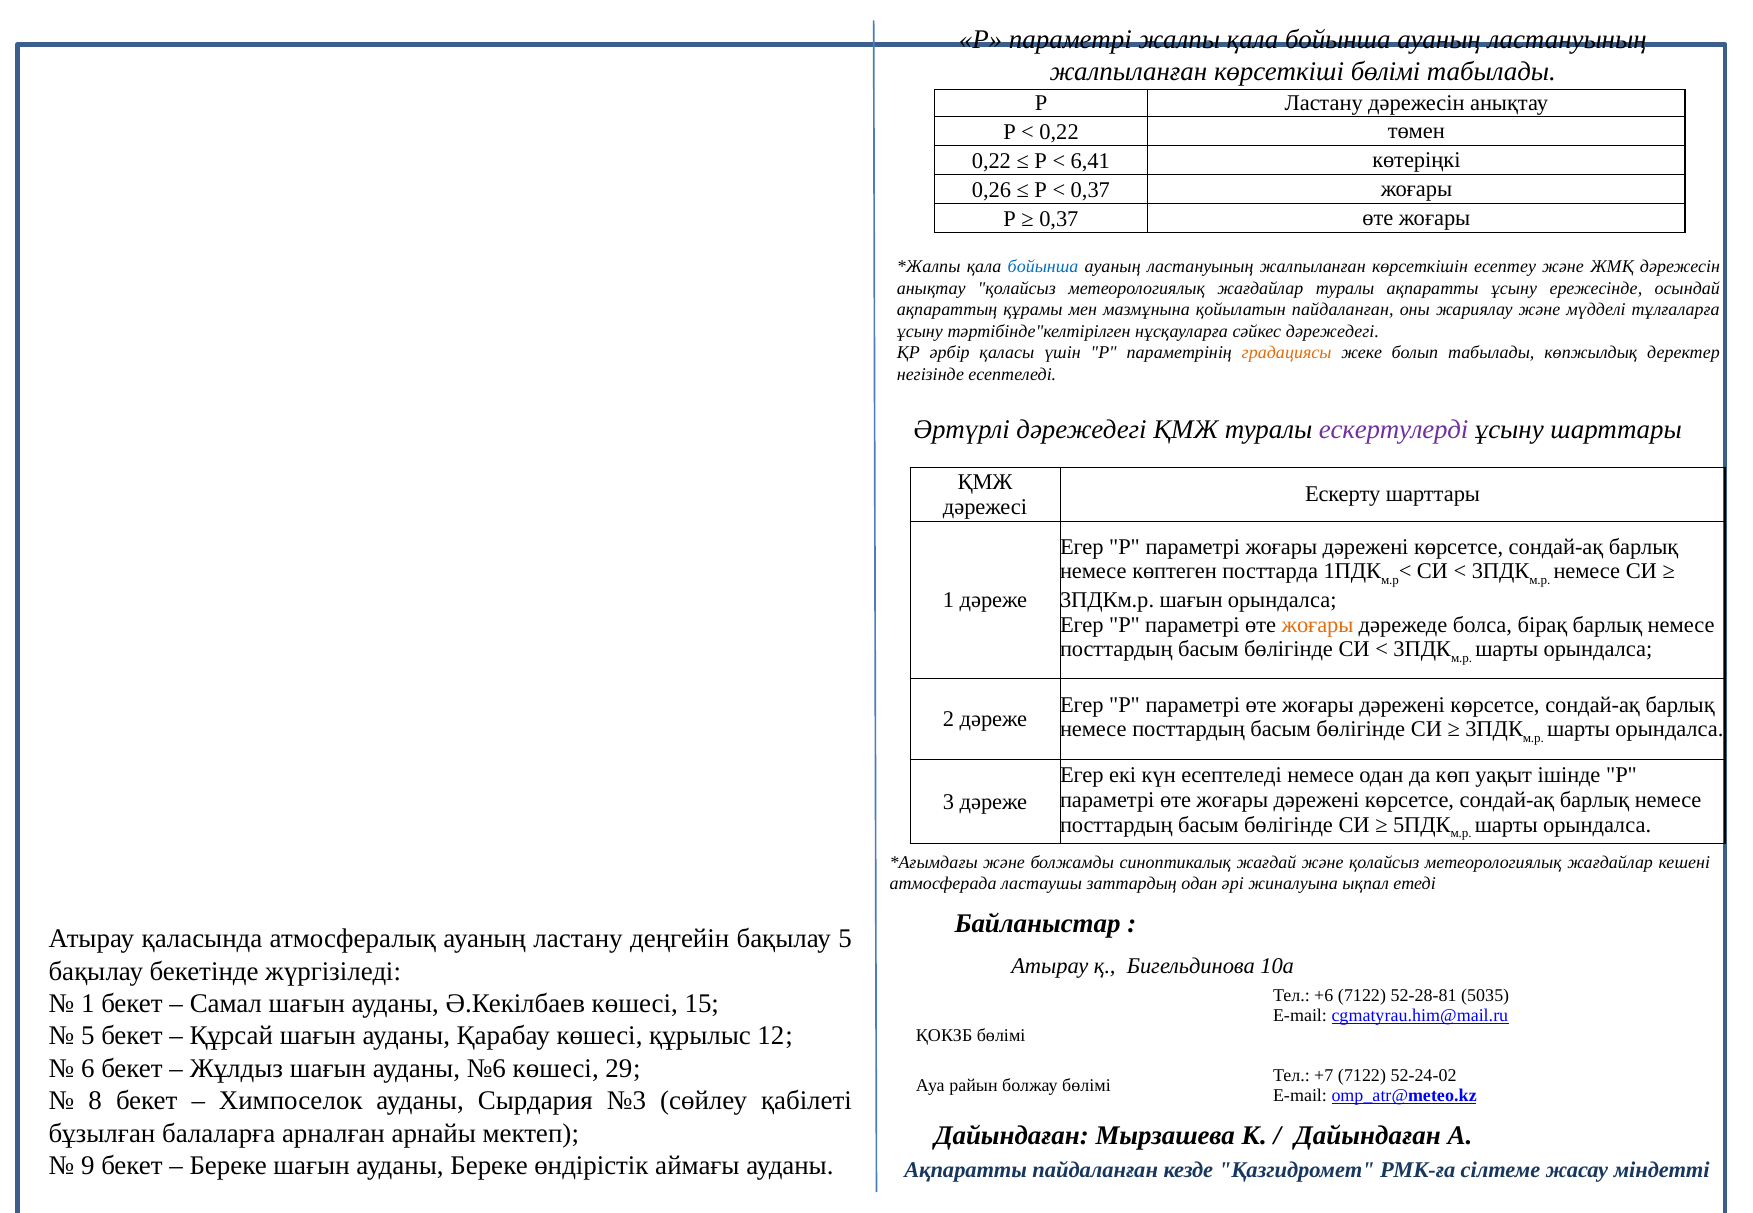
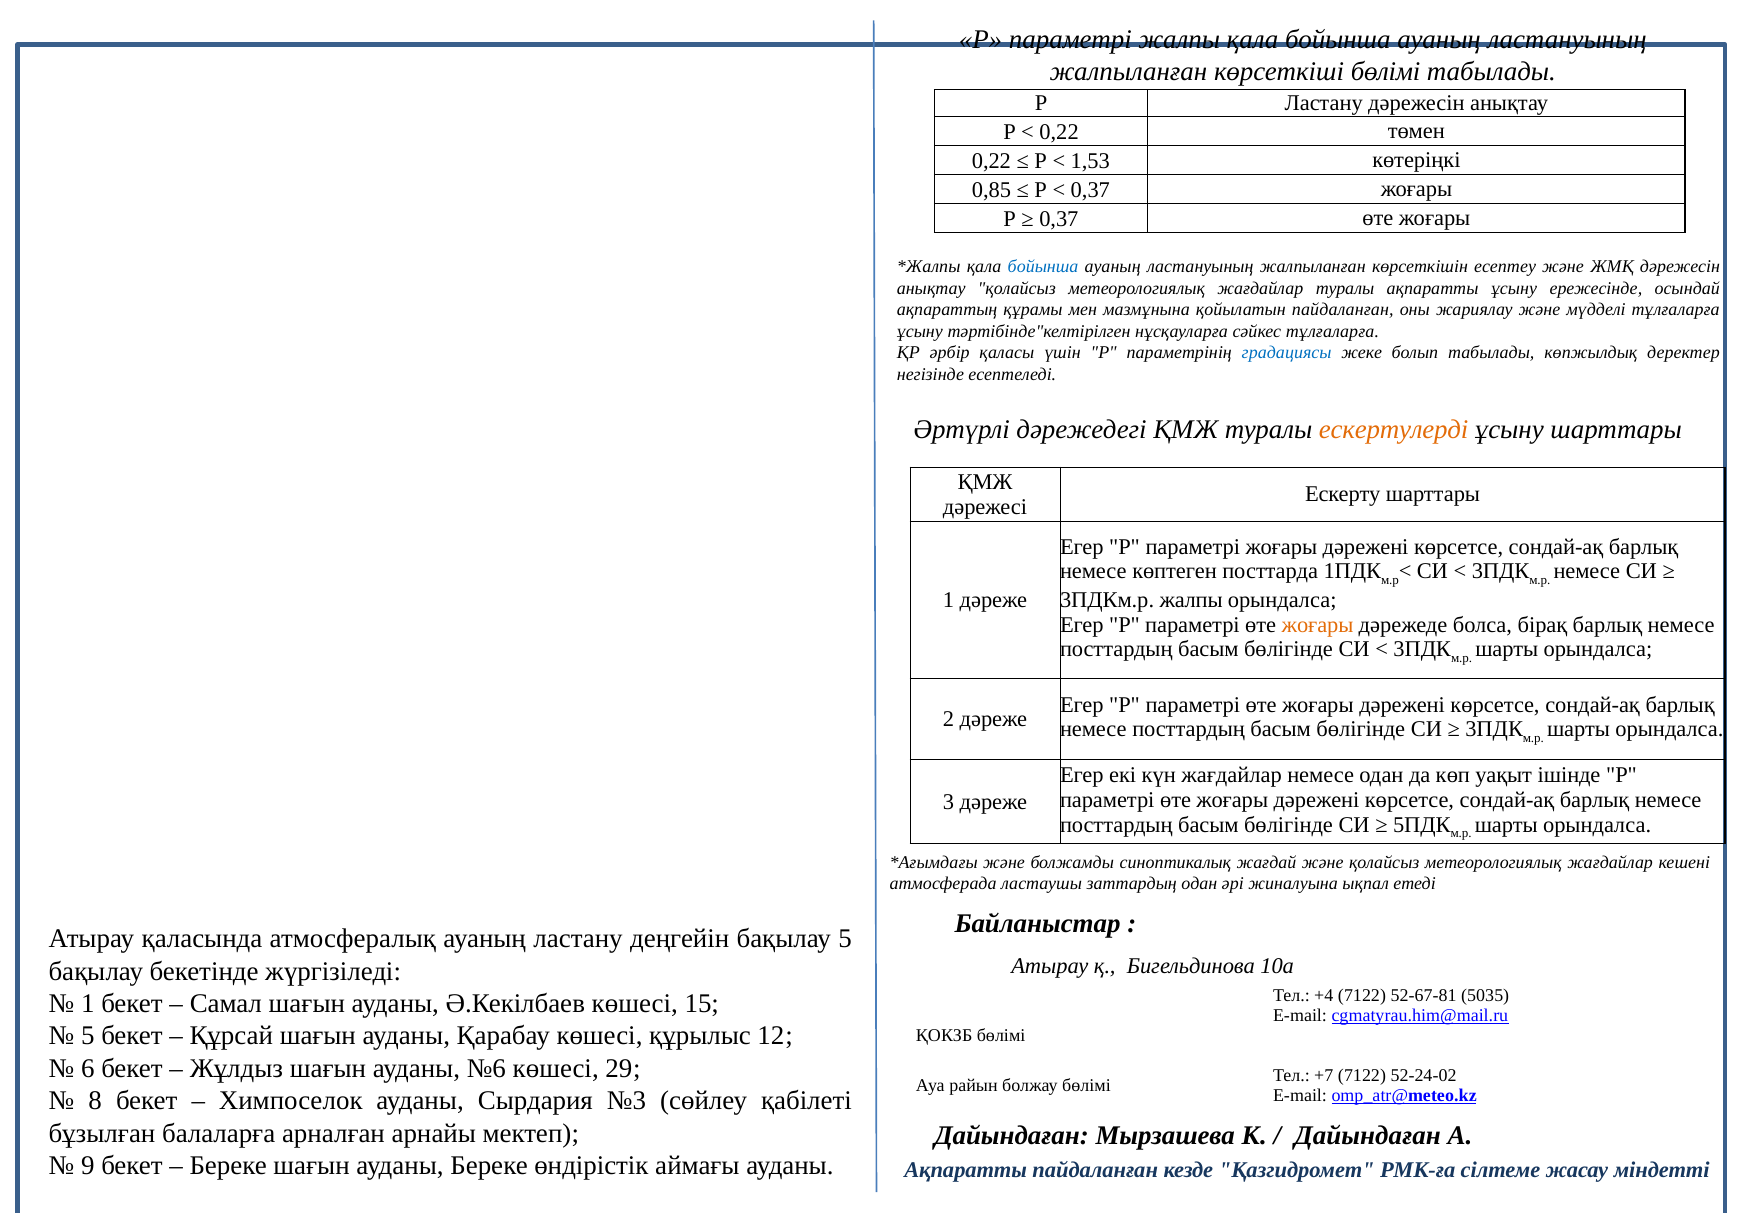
6,41: 6,41 -> 1,53
0,26: 0,26 -> 0,85
сәйкес дәрежедегі: дәрежедегі -> тұлғаларға
градациясы colour: orange -> blue
ескертулерді colour: purple -> orange
3ПДКм.р шағын: шағын -> жалпы
күн есептеледі: есептеледі -> жағдайлар
+6: +6 -> +4
52-28-81: 52-28-81 -> 52-67-81
